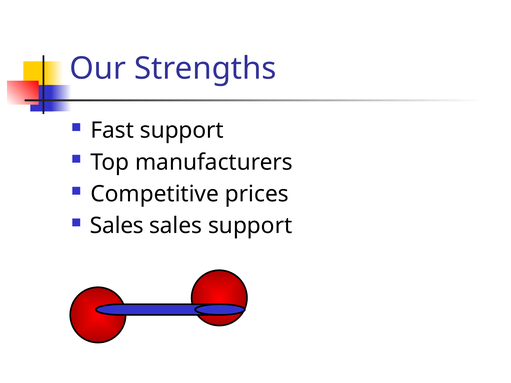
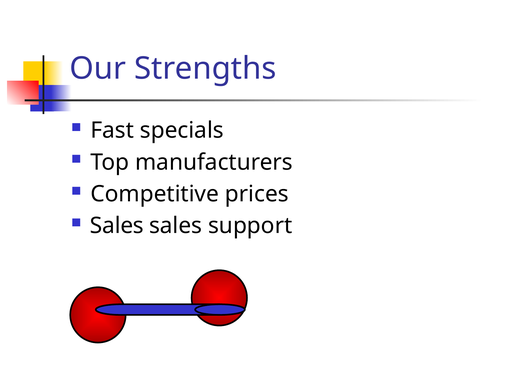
Fast support: support -> specials
